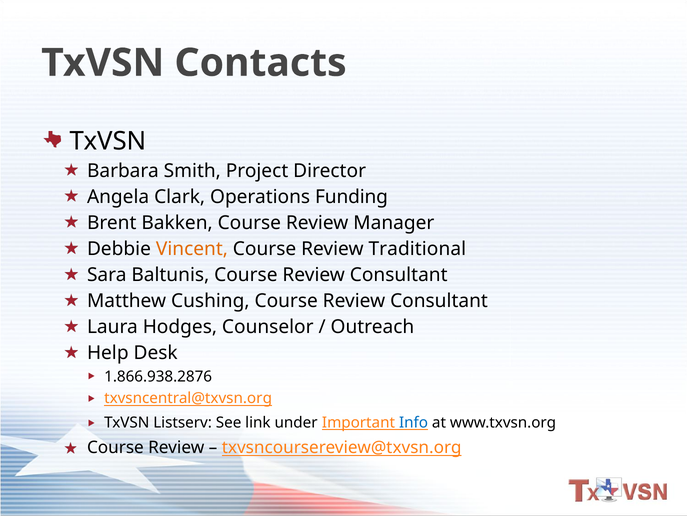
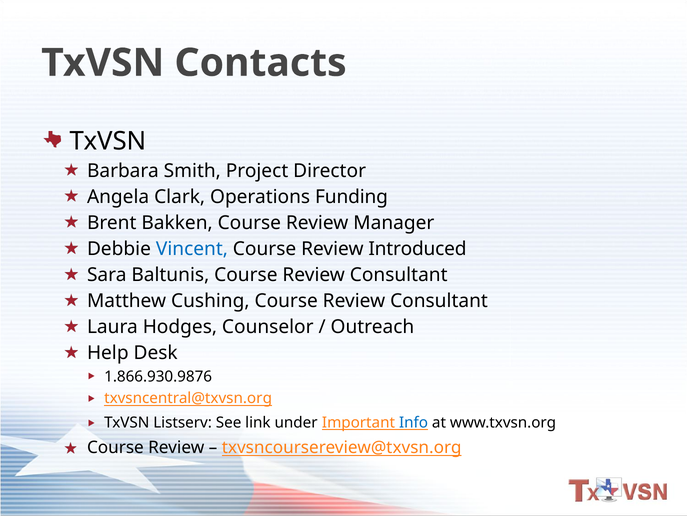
Vincent colour: orange -> blue
Traditional: Traditional -> Introduced
1.866.938.2876: 1.866.938.2876 -> 1.866.930.9876
